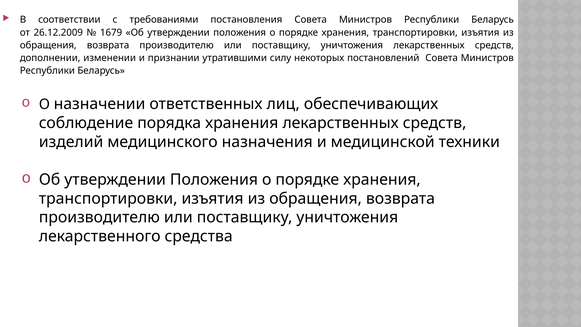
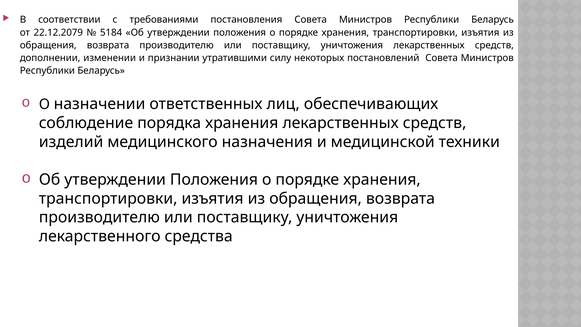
26.12.2009: 26.12.2009 -> 22.12.2079
1679: 1679 -> 5184
